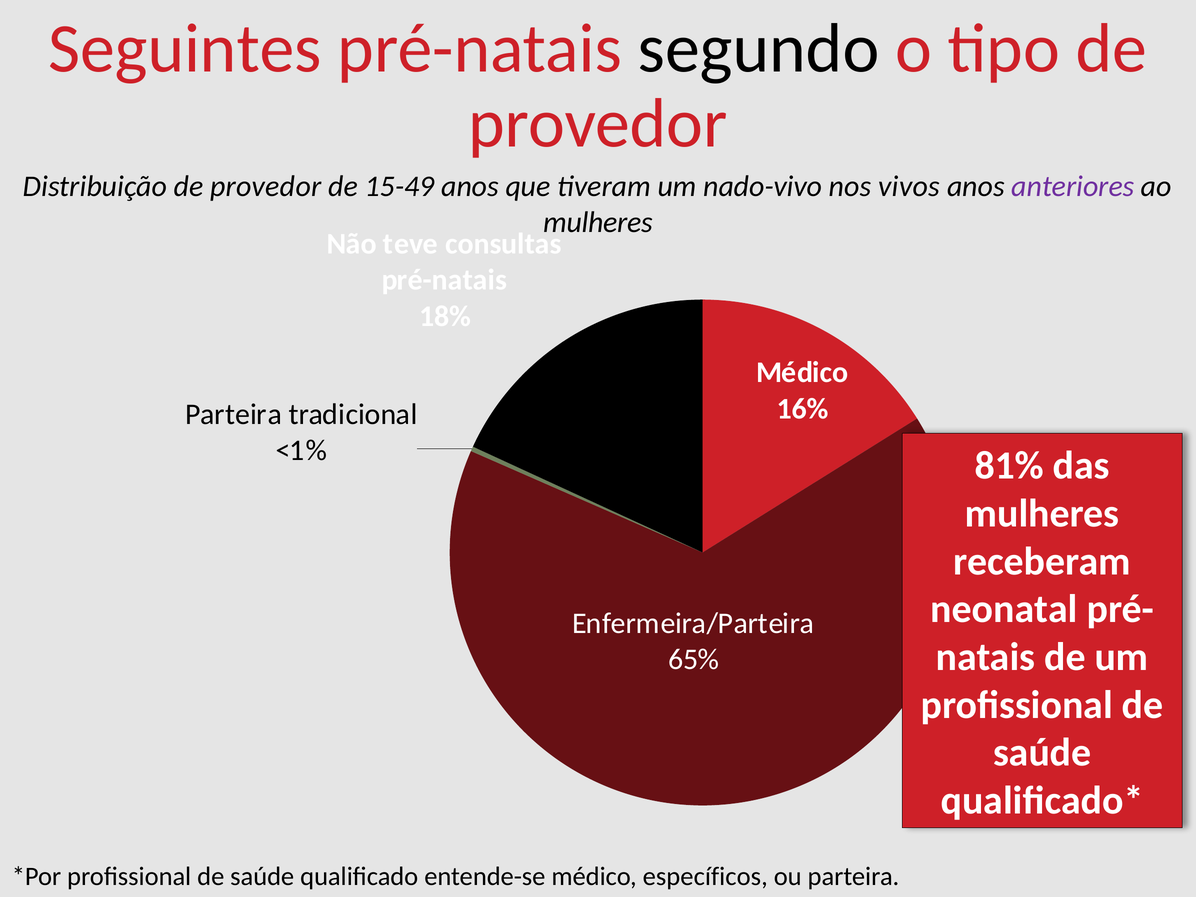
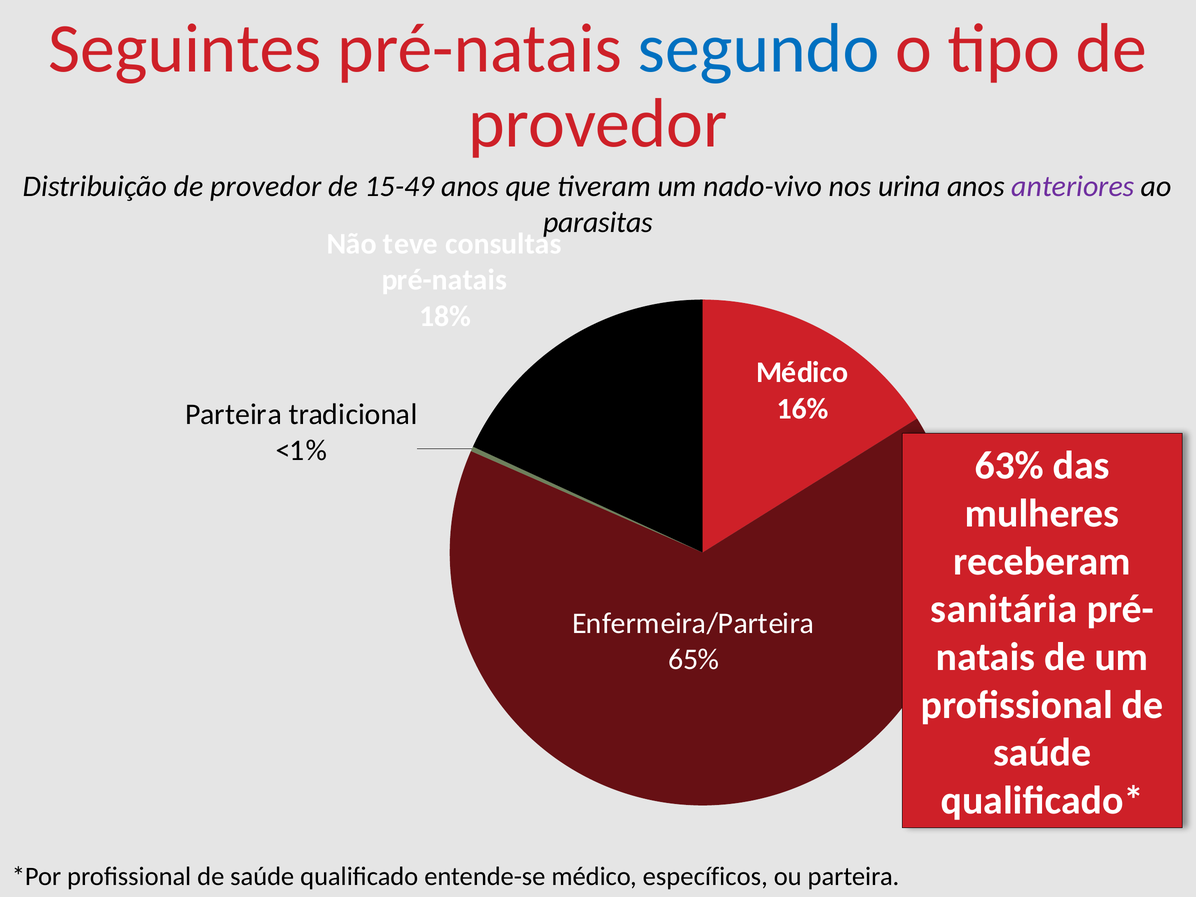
segundo colour: black -> blue
vivos: vivos -> urina
mulheres at (598, 222): mulheres -> parasitas
81%: 81% -> 63%
neonatal: neonatal -> sanitária
